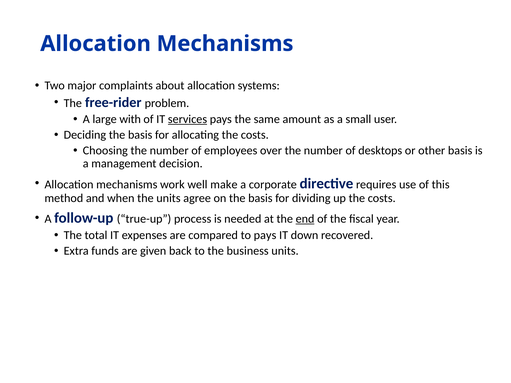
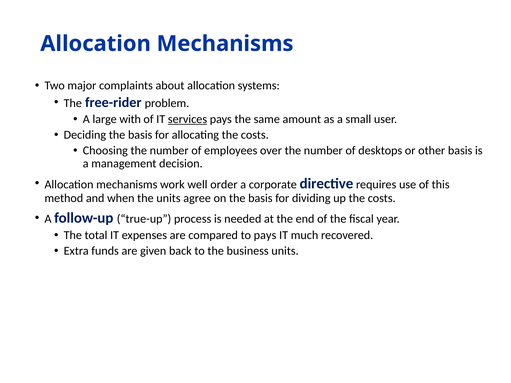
make: make -> order
end underline: present -> none
down: down -> much
